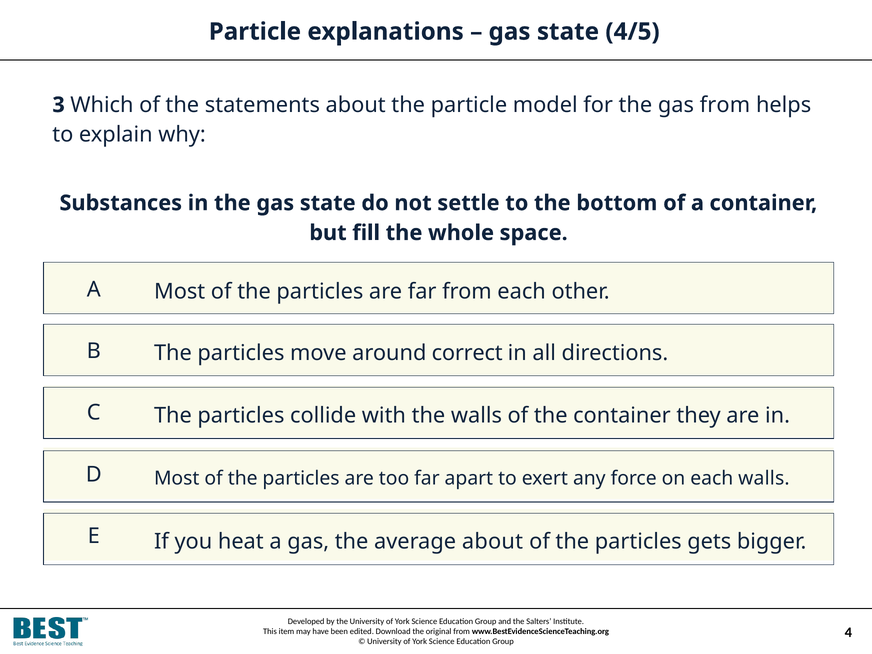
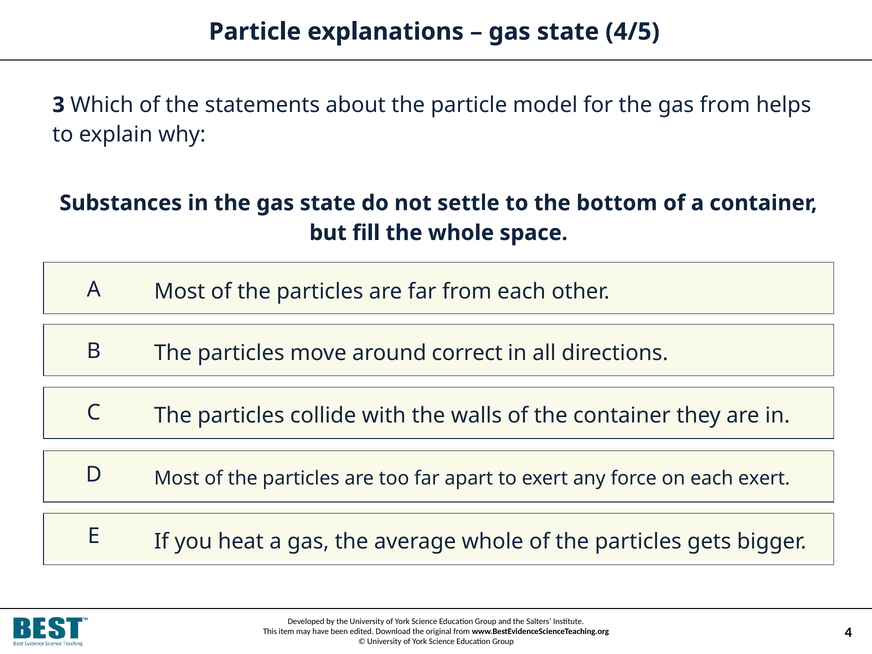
each walls: walls -> exert
average about: about -> whole
